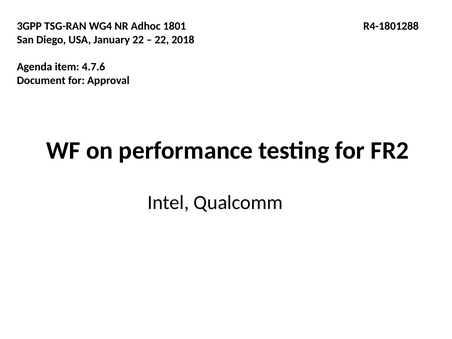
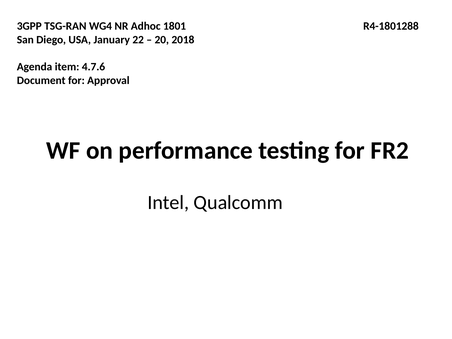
22 at (162, 40): 22 -> 20
